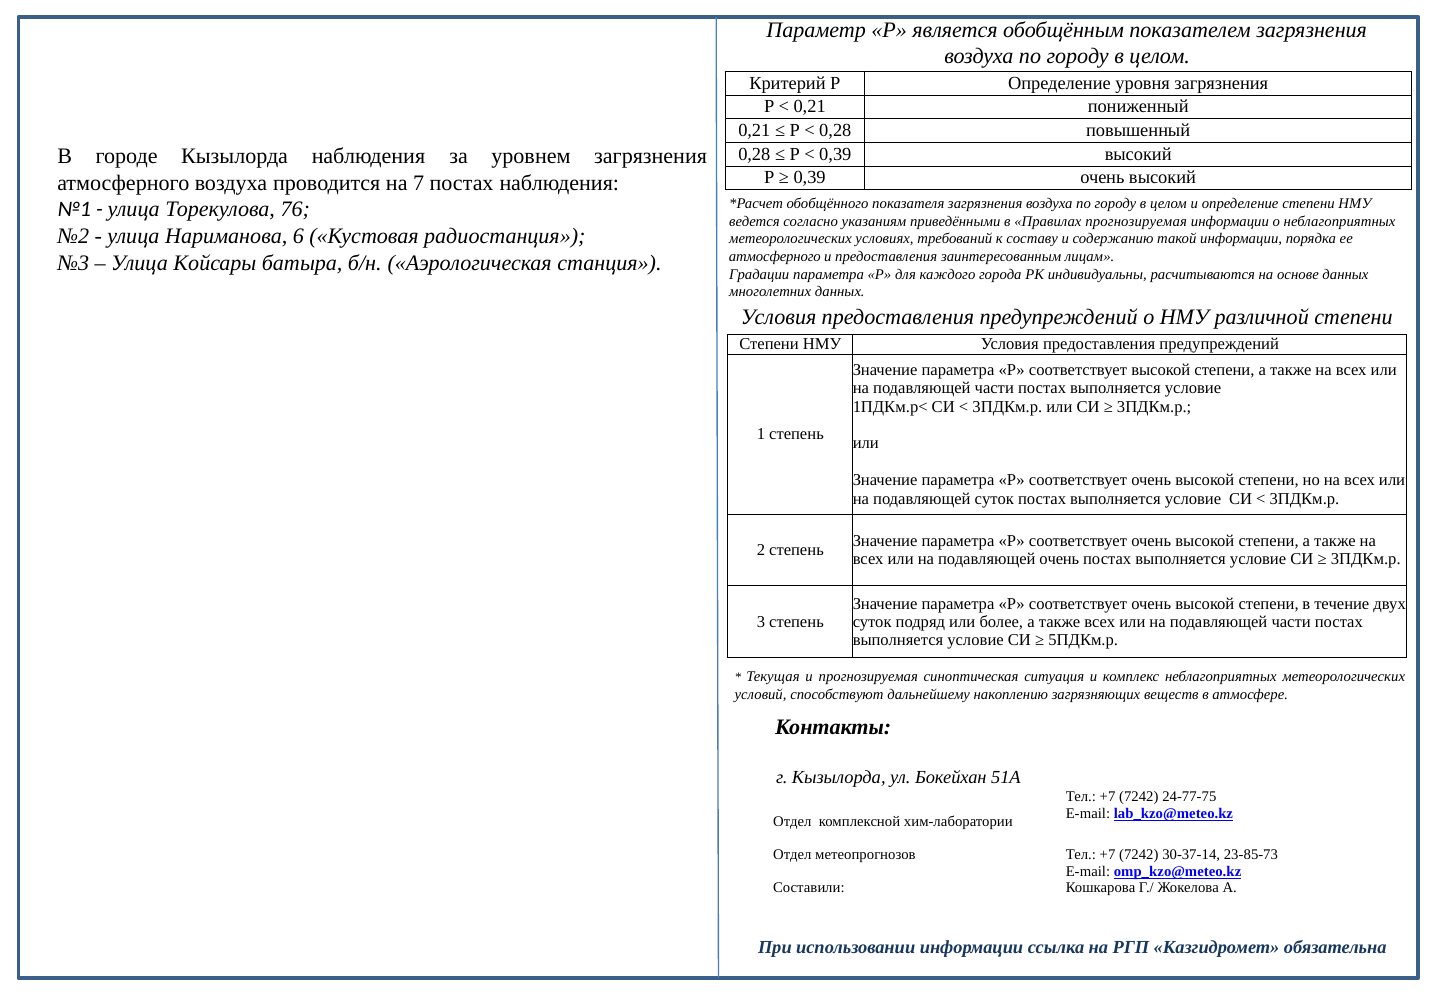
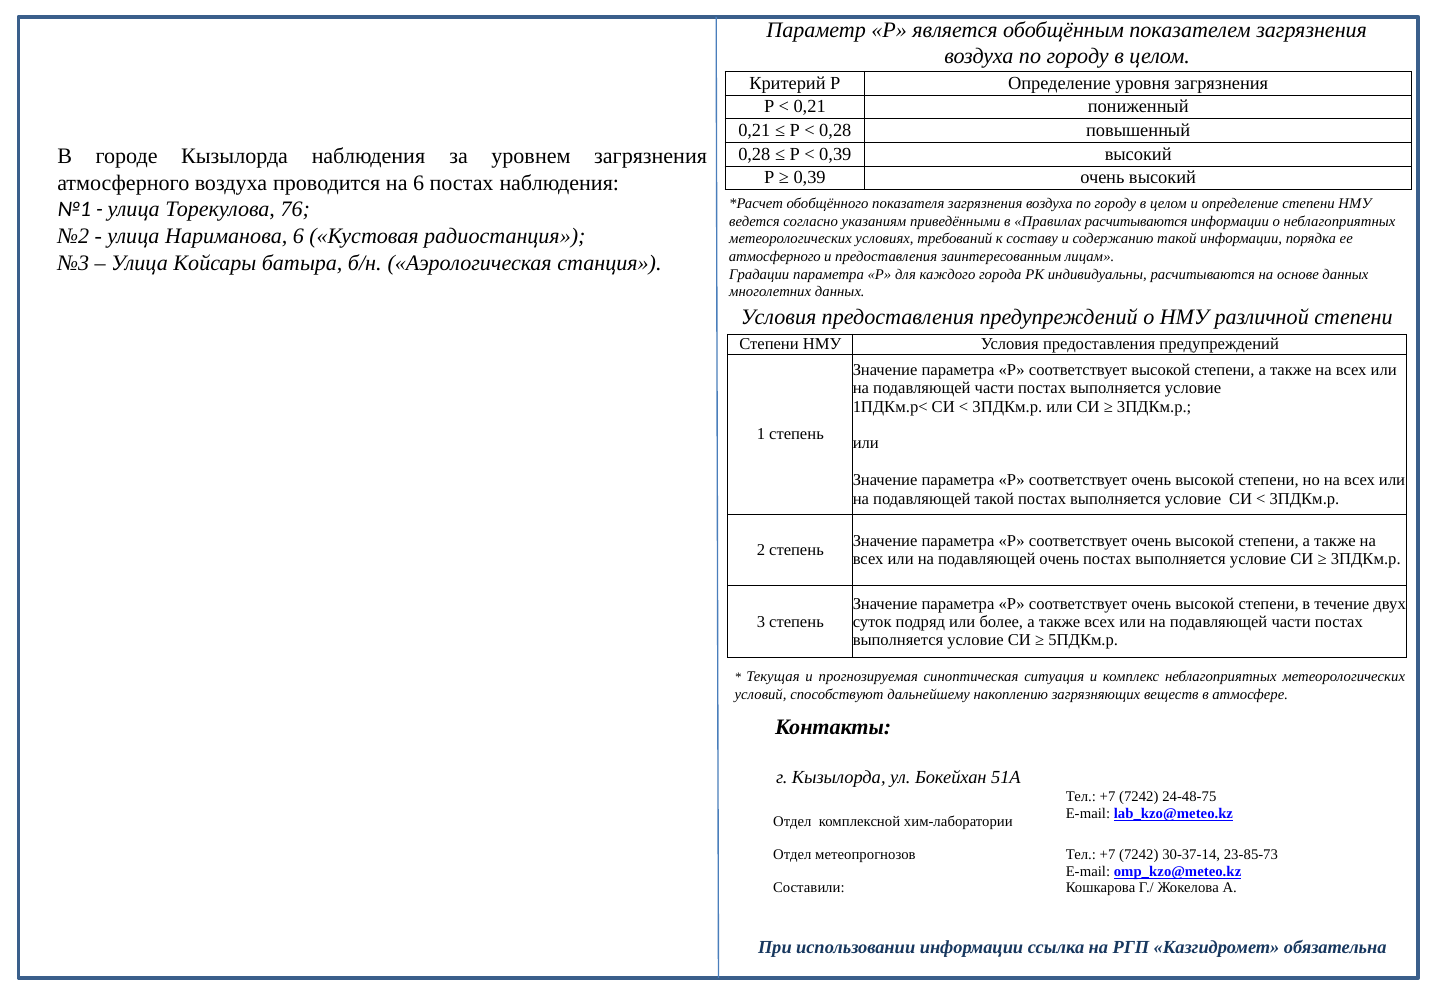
на 7: 7 -> 6
Правилах прогнозируемая: прогнозируемая -> расчитываются
подавляющей суток: суток -> такой
24-77-75: 24-77-75 -> 24-48-75
